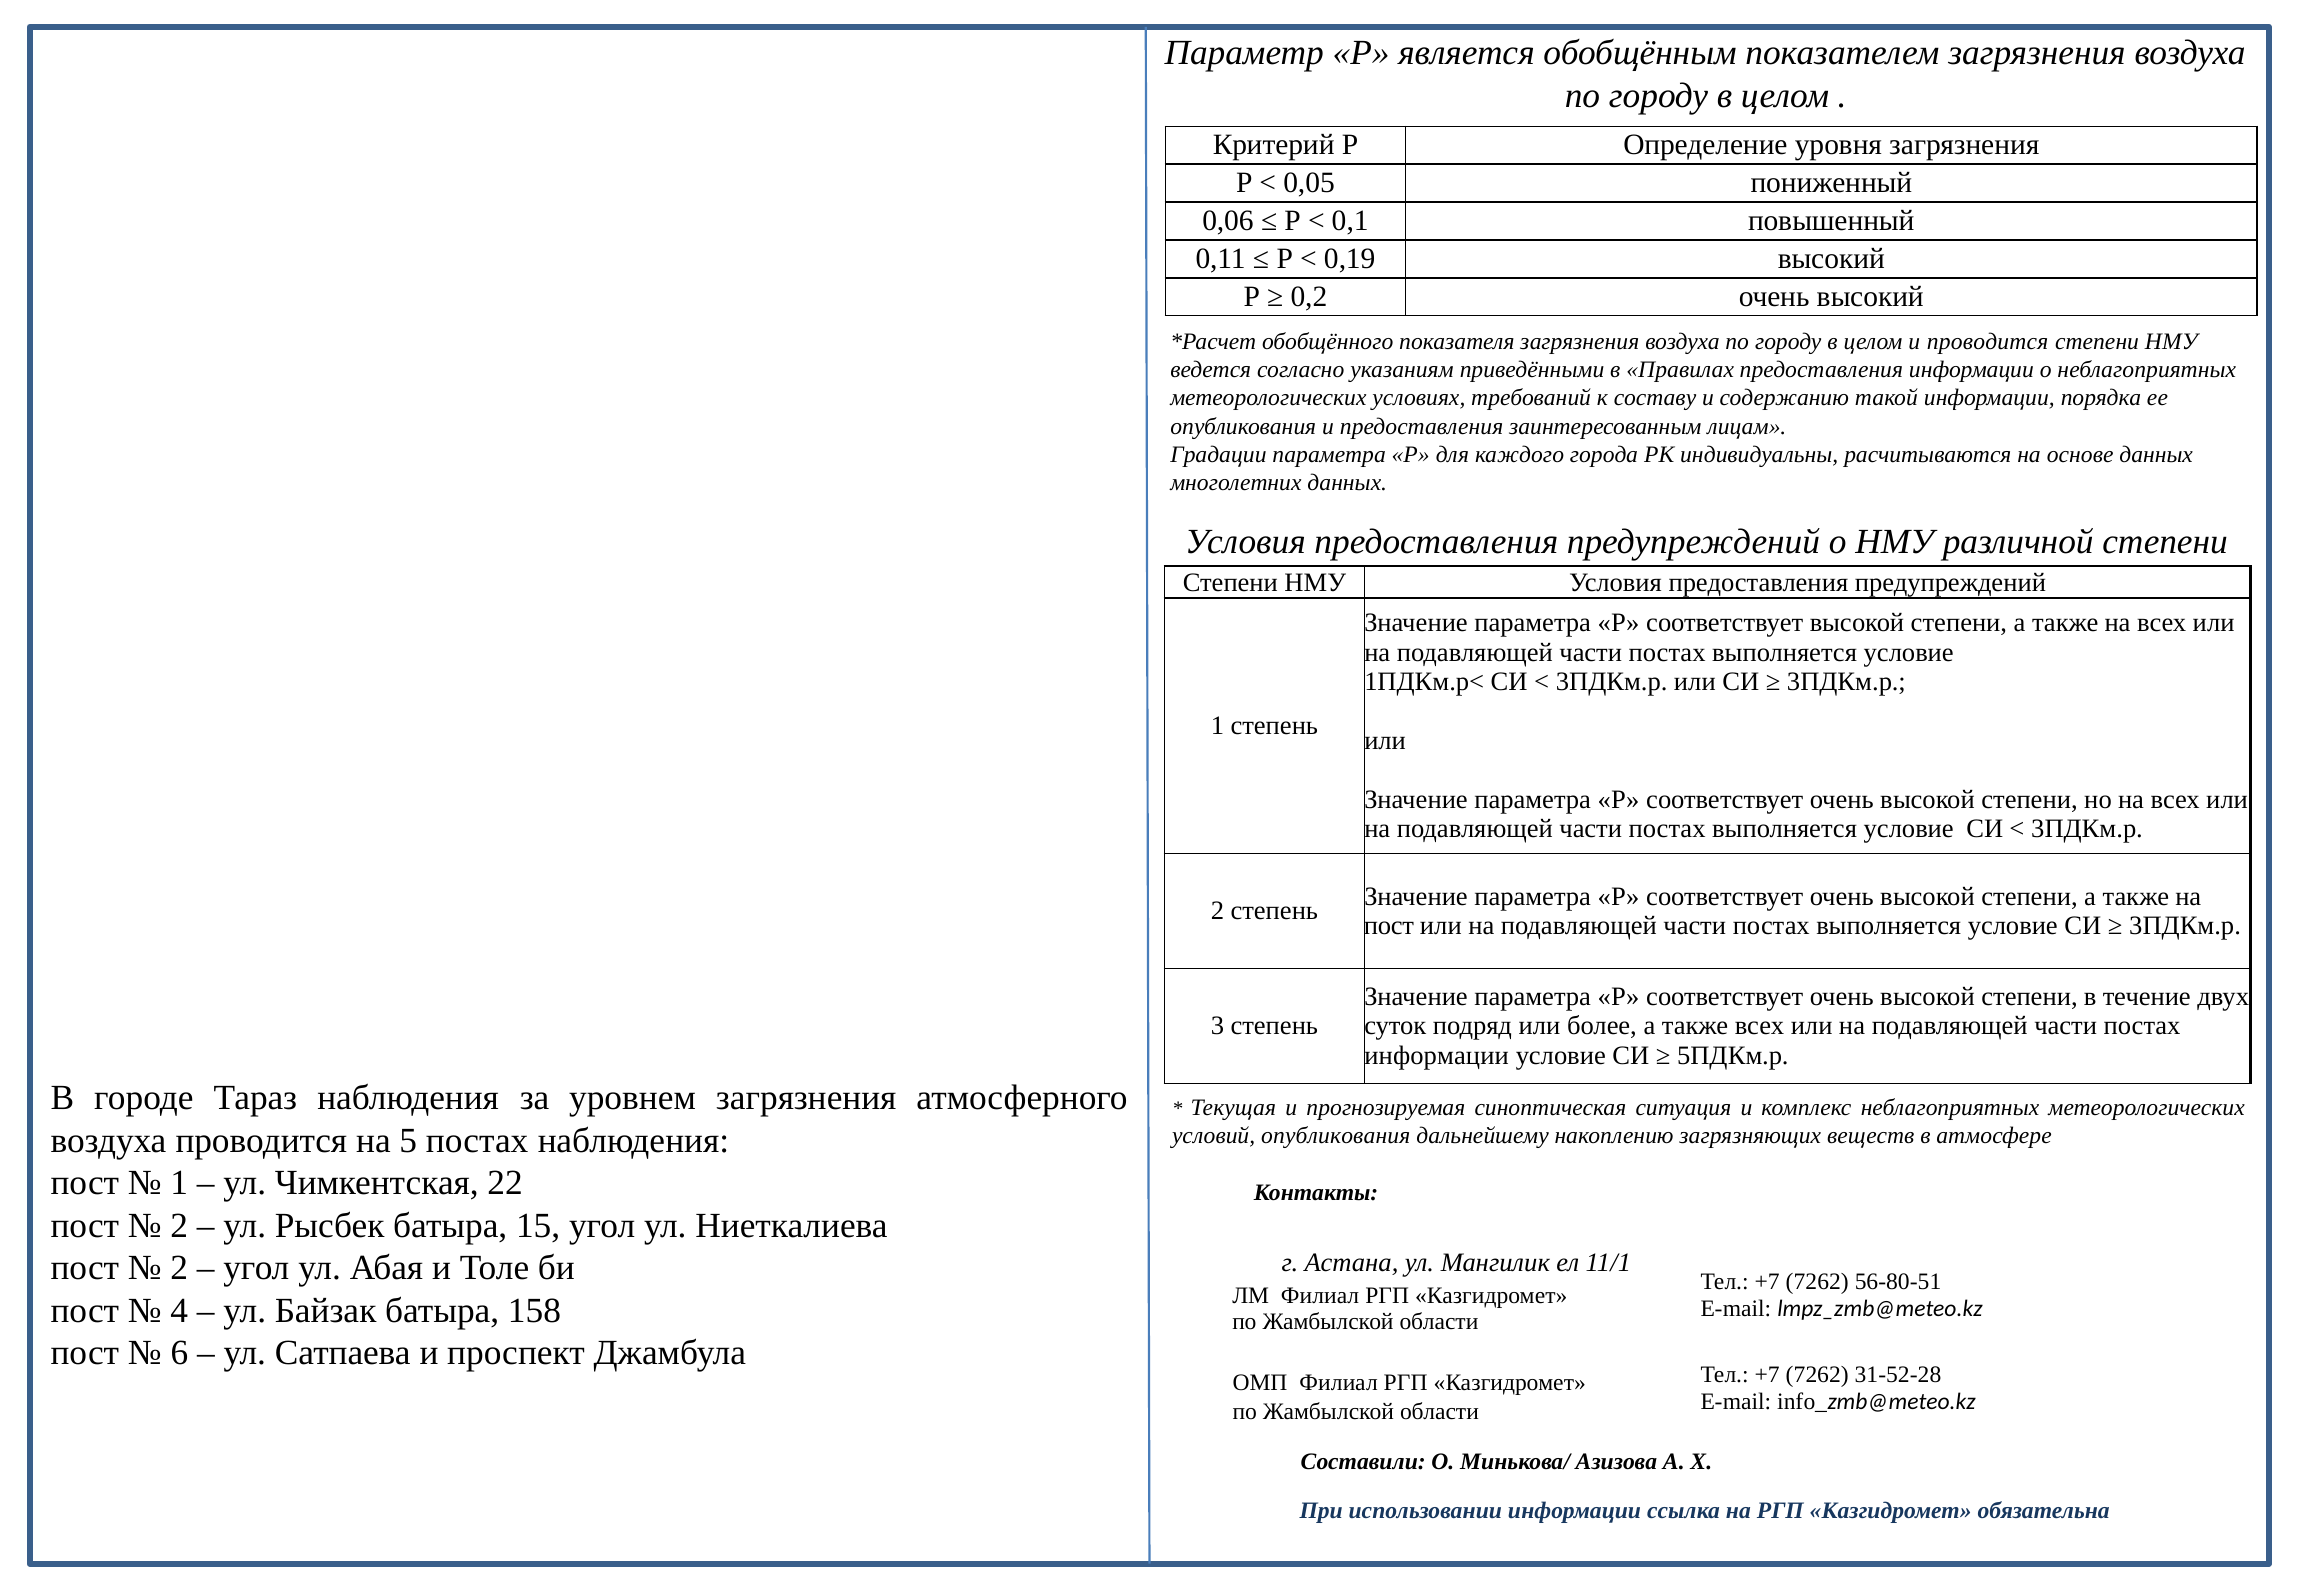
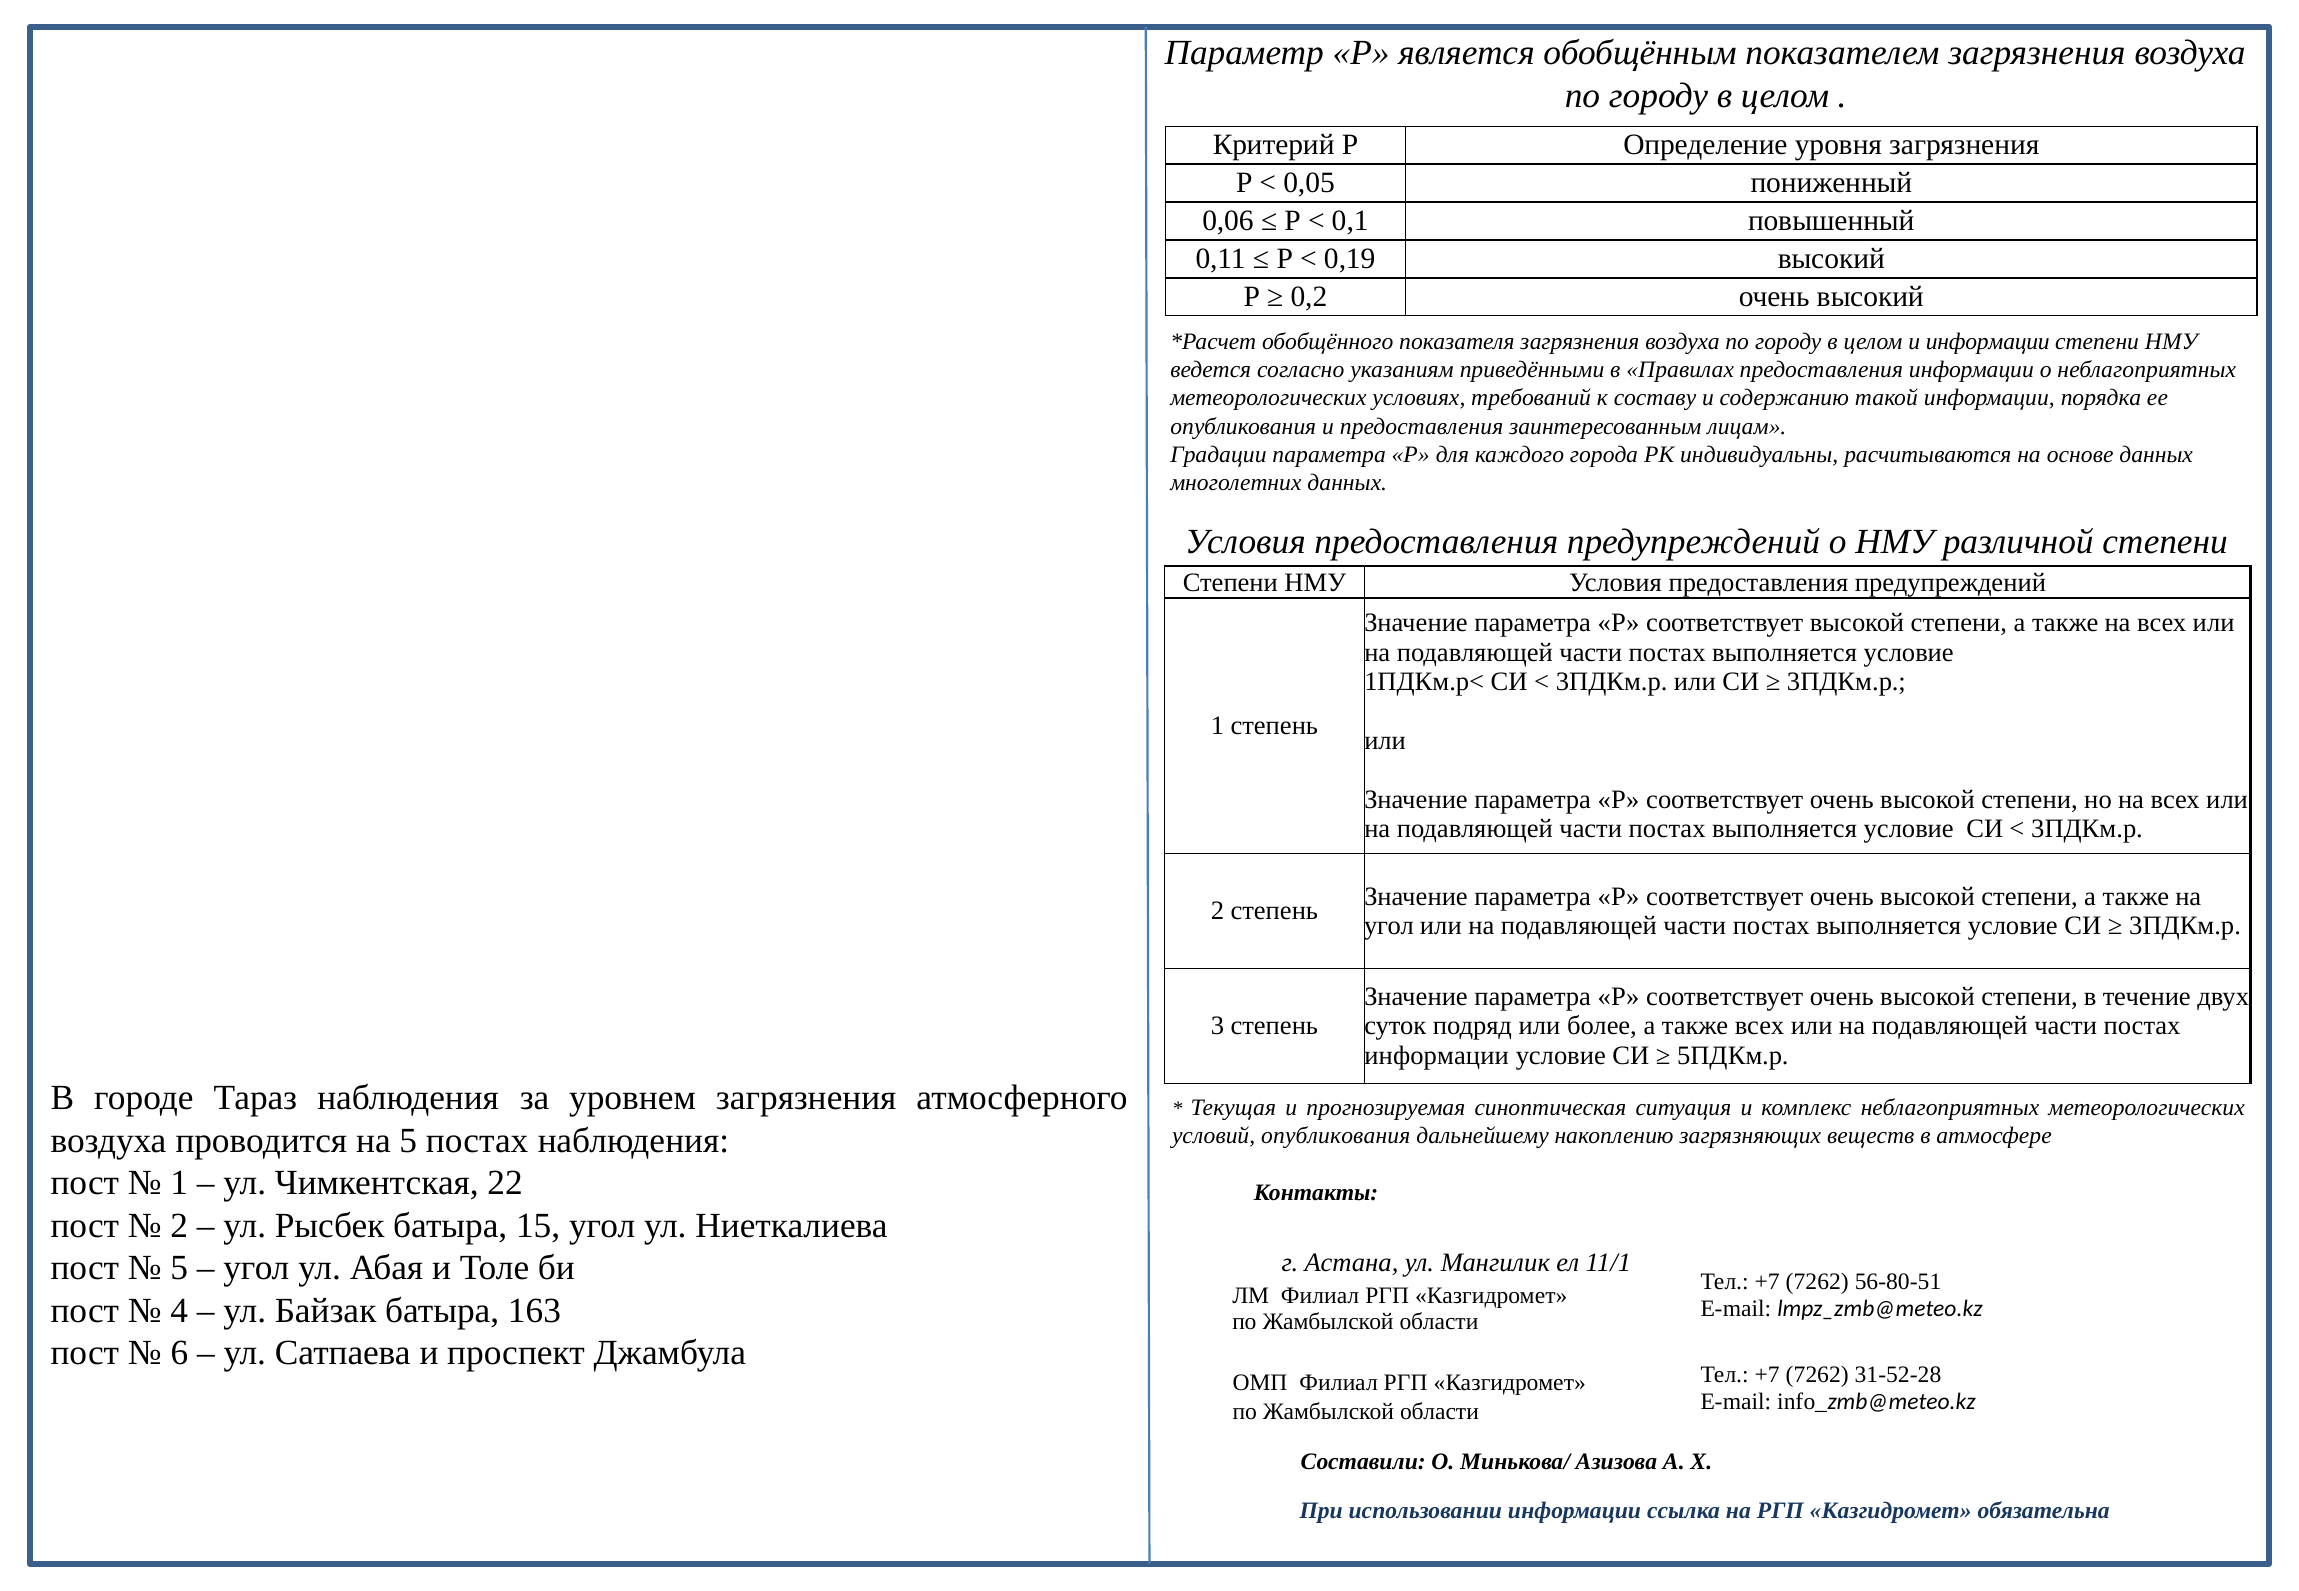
и проводится: проводится -> информации
пост at (1389, 926): пост -> угол
2 at (179, 1268): 2 -> 5
158: 158 -> 163
